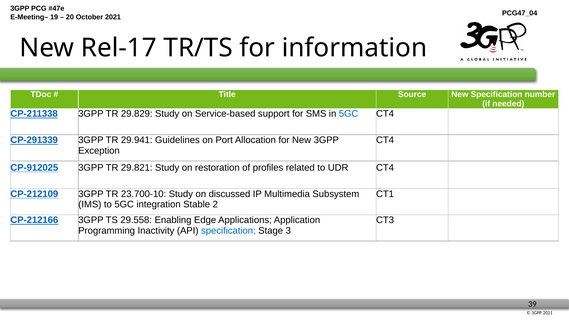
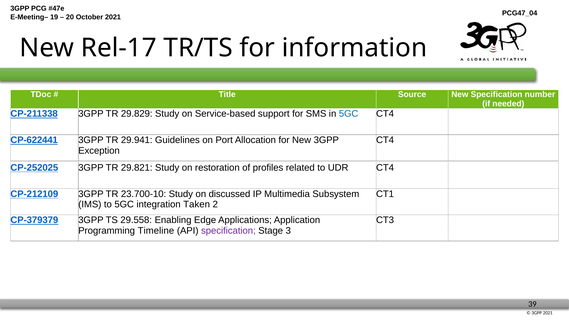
CP-291339: CP-291339 -> CP-622441
CP-912025: CP-912025 -> CP-252025
Stable: Stable -> Taken
CP-212166: CP-212166 -> CP-379379
Inactivity: Inactivity -> Timeline
specification at (228, 231) colour: blue -> purple
